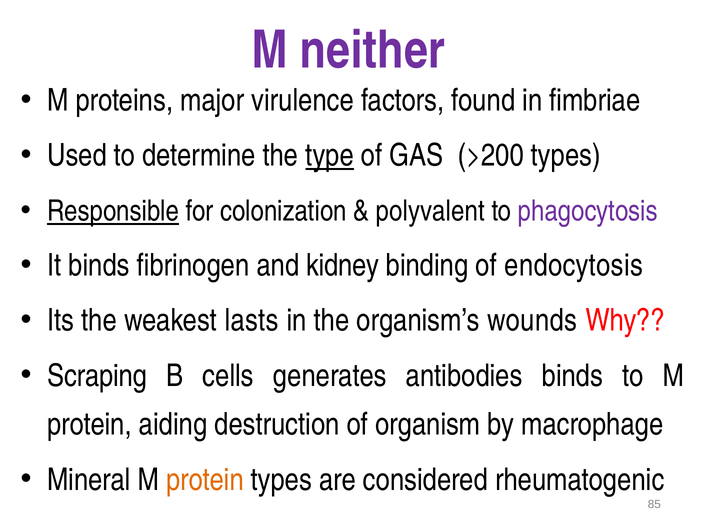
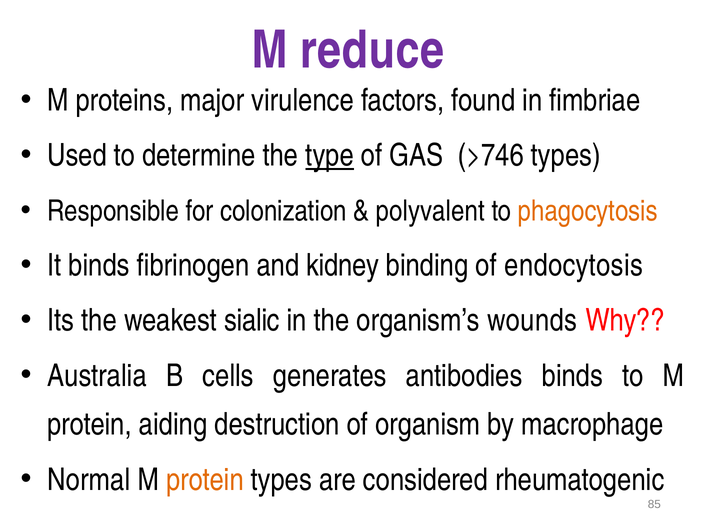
neither: neither -> reduce
>200: >200 -> >746
Responsible underline: present -> none
phagocytosis colour: purple -> orange
lasts: lasts -> sialic
Scraping: Scraping -> Australia
Mineral: Mineral -> Normal
